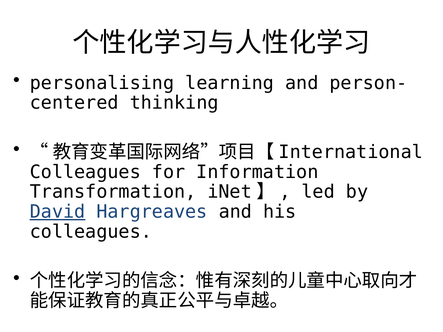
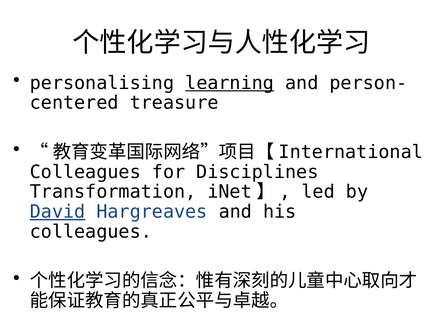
learning underline: none -> present
thinking: thinking -> treasure
Information: Information -> Disciplines
